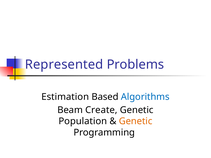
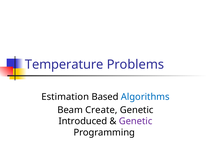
Represented: Represented -> Temperature
Population: Population -> Introduced
Genetic at (136, 121) colour: orange -> purple
